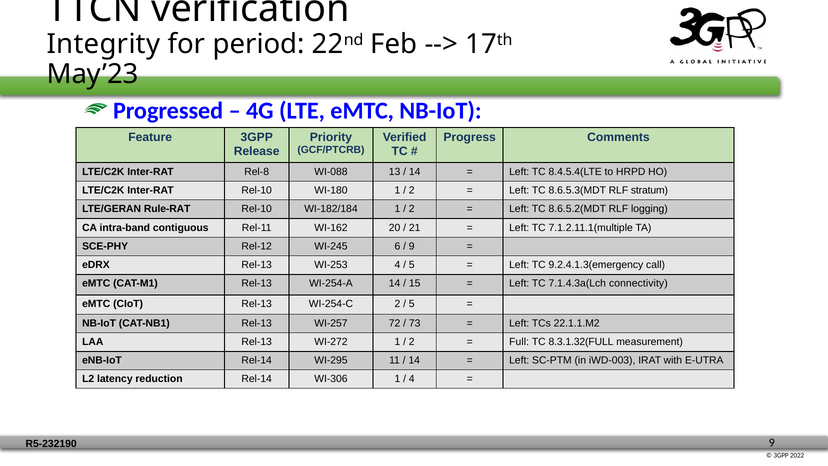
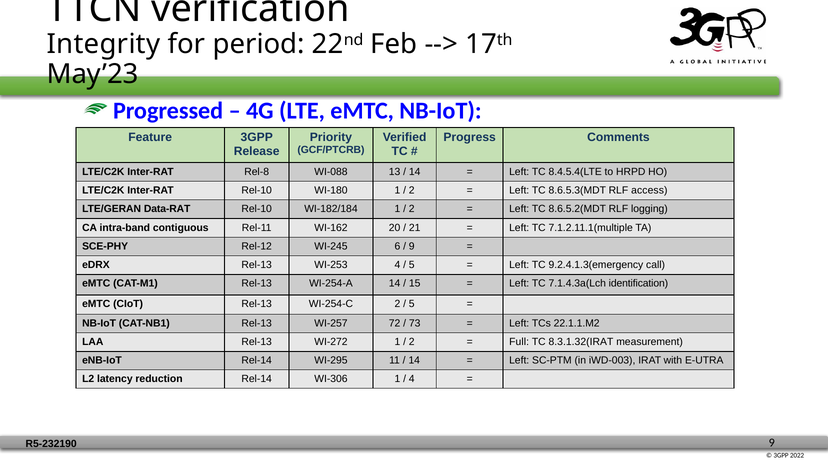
stratum: stratum -> access
Rule-RAT: Rule-RAT -> Data-RAT
connectivity: connectivity -> identification
8.3.1.32(FULL: 8.3.1.32(FULL -> 8.3.1.32(IRAT
